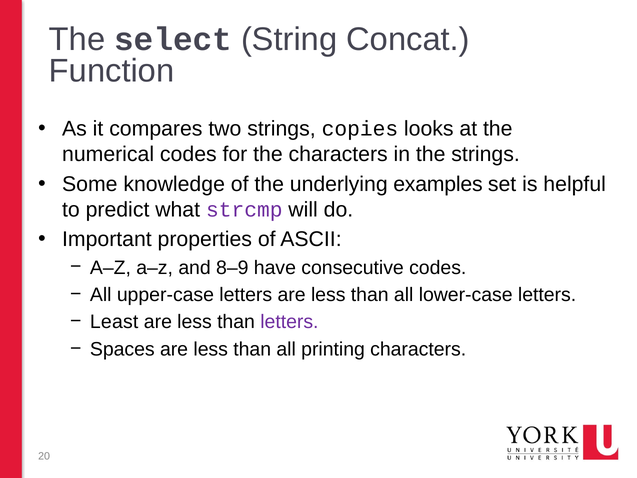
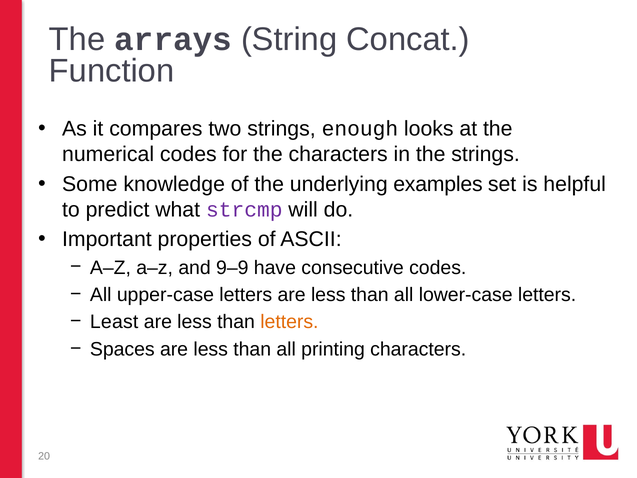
select: select -> arrays
copies: copies -> enough
8–9: 8–9 -> 9–9
letters at (289, 322) colour: purple -> orange
